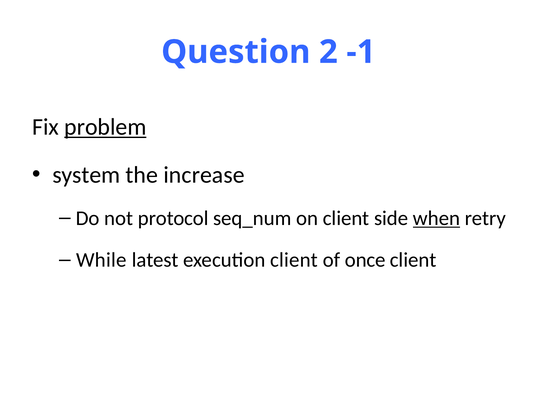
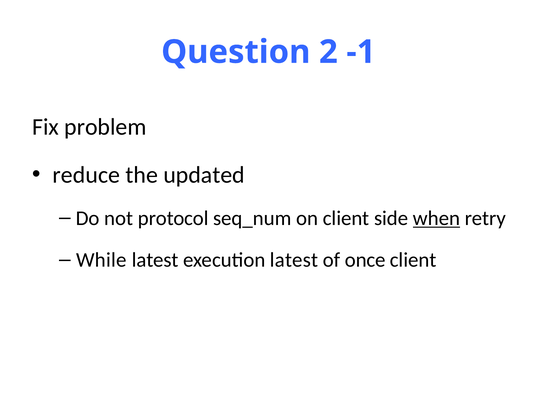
problem underline: present -> none
system: system -> reduce
increase: increase -> updated
execution client: client -> latest
